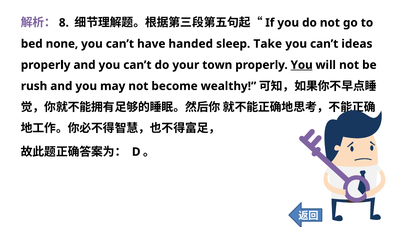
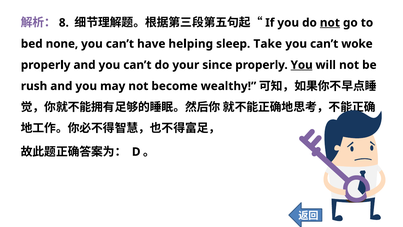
not at (330, 23) underline: none -> present
handed: handed -> helping
ideas: ideas -> woke
town: town -> since
